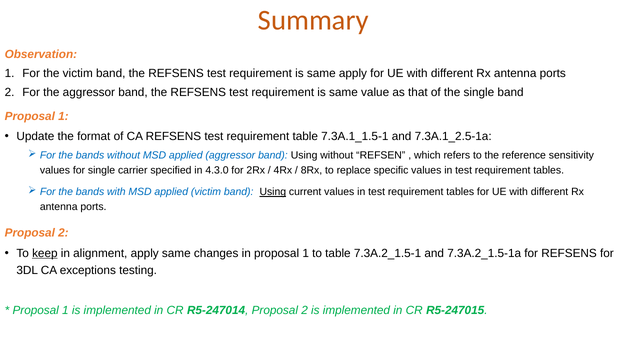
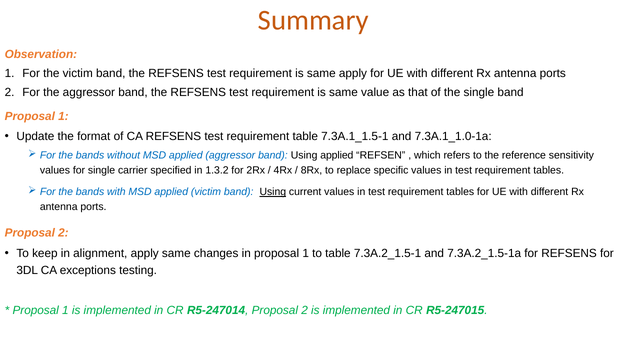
7.3A.1_2.5-1a: 7.3A.1_2.5-1a -> 7.3A.1_1.0-1a
Using without: without -> applied
4.3.0: 4.3.0 -> 1.3.2
keep underline: present -> none
